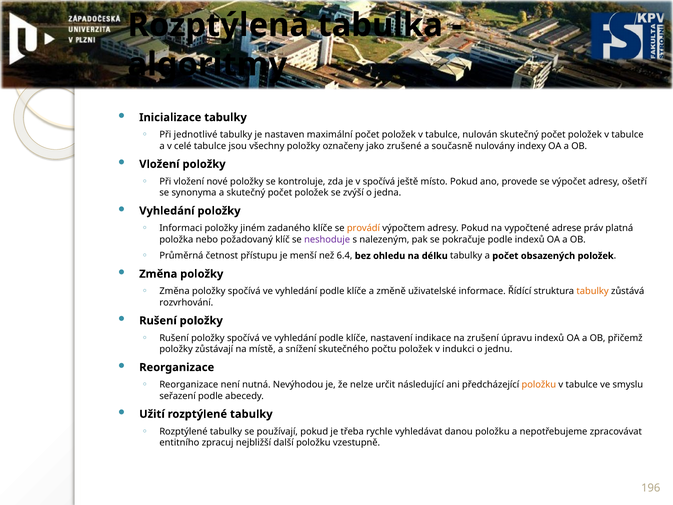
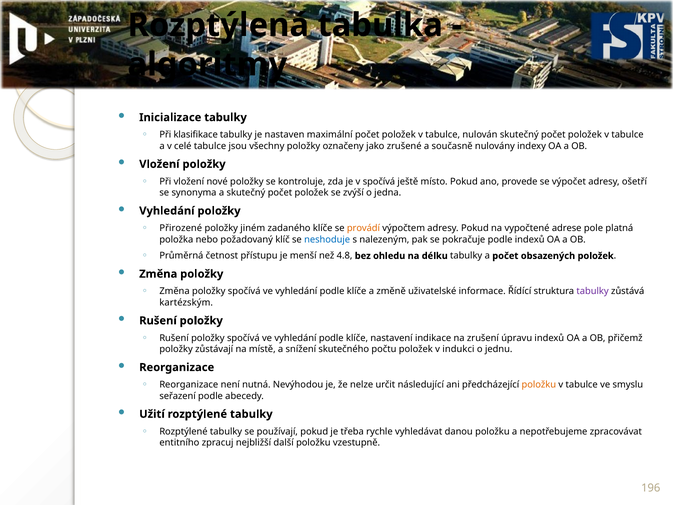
jednotlivé: jednotlivé -> klasifikace
Informaci: Informaci -> Přirozené
práv: práv -> pole
neshoduje colour: purple -> blue
6.4: 6.4 -> 4.8
tabulky at (593, 291) colour: orange -> purple
rozvrhování: rozvrhování -> kartézským
